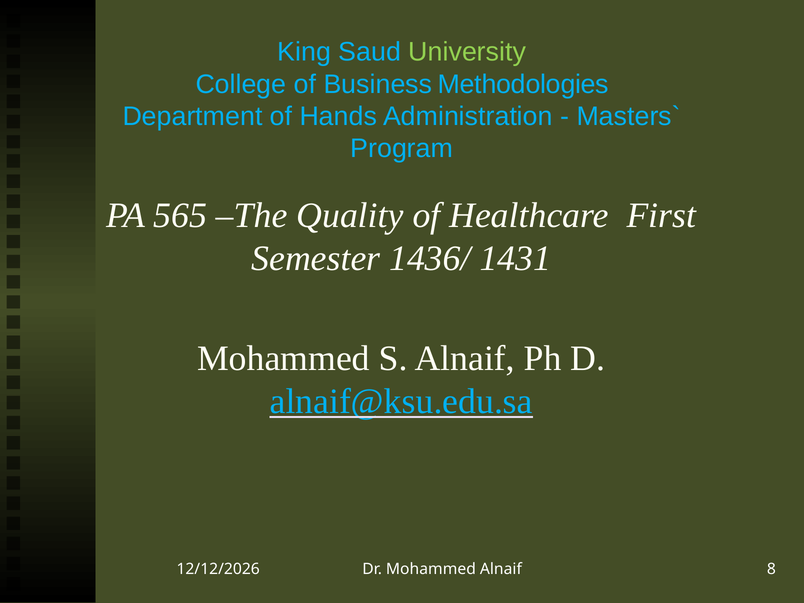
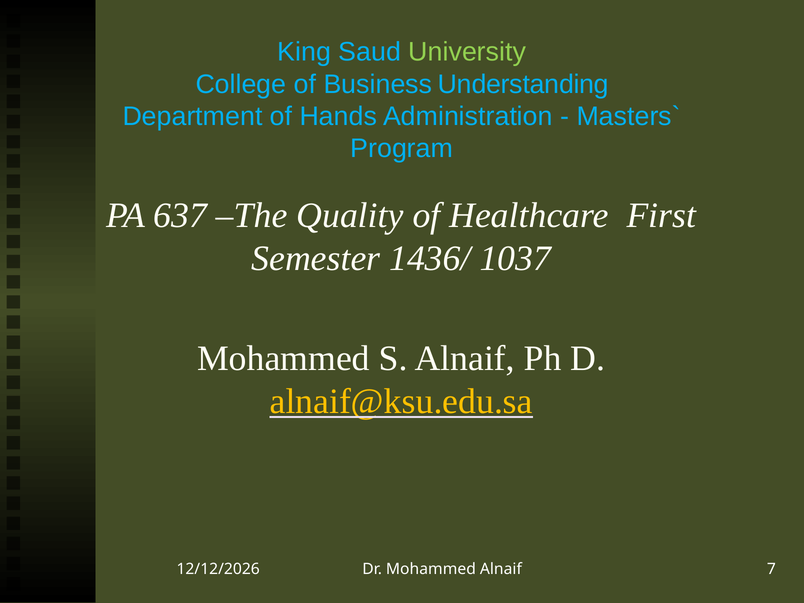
Methodologies: Methodologies -> Understanding
565: 565 -> 637
1431: 1431 -> 1037
alnaif@ksu.edu.sa colour: light blue -> yellow
8: 8 -> 7
